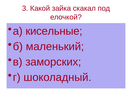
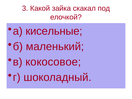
заморских: заморских -> кокосовое
